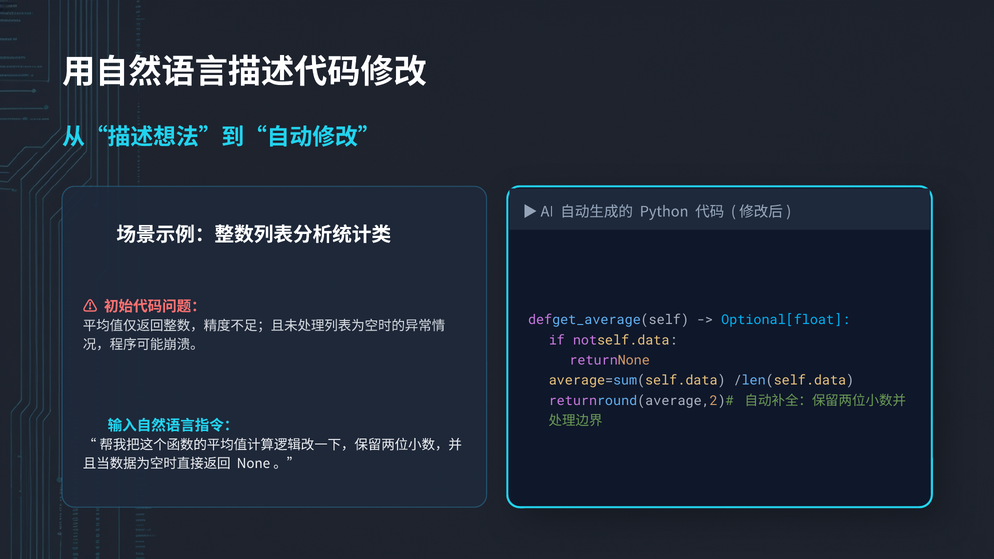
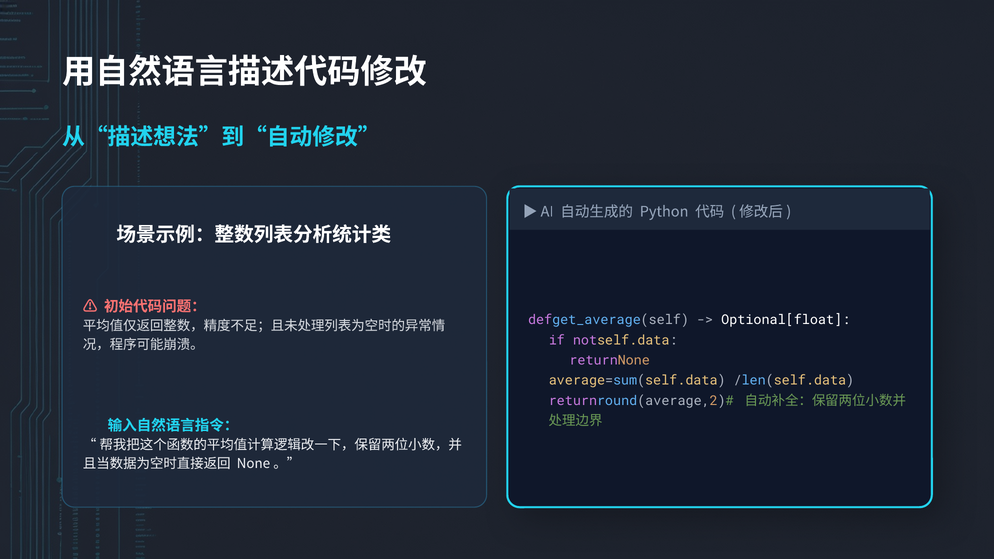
Optional[float colour: light blue -> white
